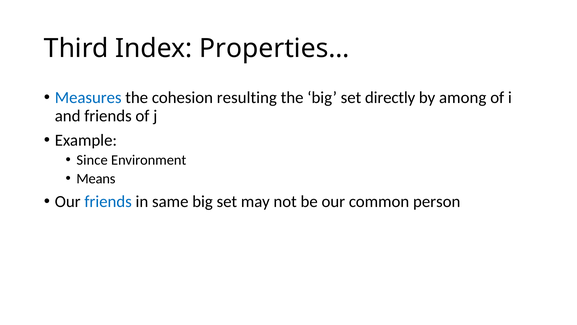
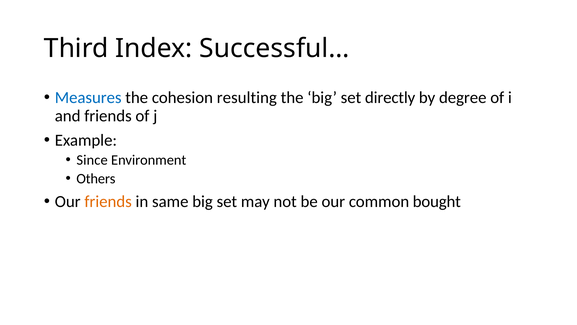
Properties…: Properties… -> Successful…
among: among -> degree
Means: Means -> Others
friends at (108, 201) colour: blue -> orange
person: person -> bought
